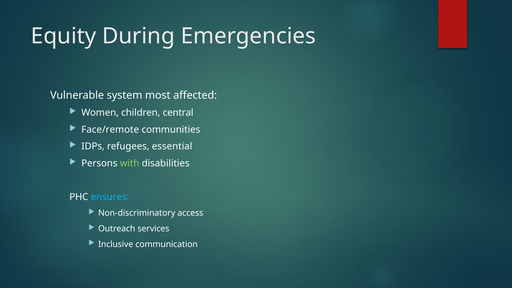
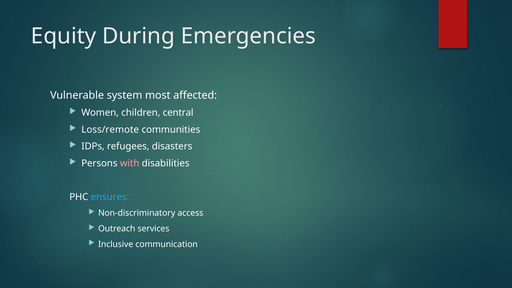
Face/remote: Face/remote -> Loss/remote
essential: essential -> disasters
with colour: light green -> pink
